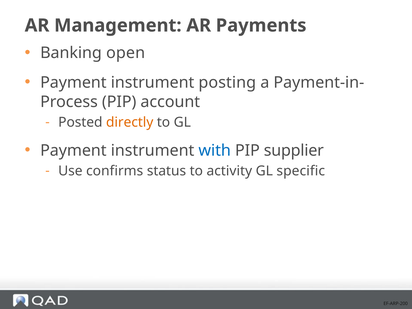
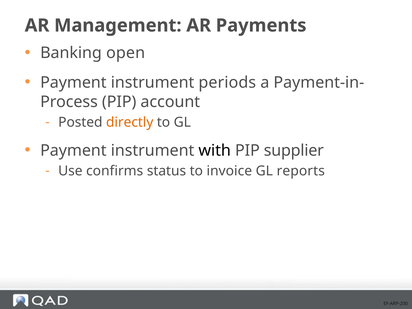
posting: posting -> periods
with colour: blue -> black
activity: activity -> invoice
specific: specific -> reports
